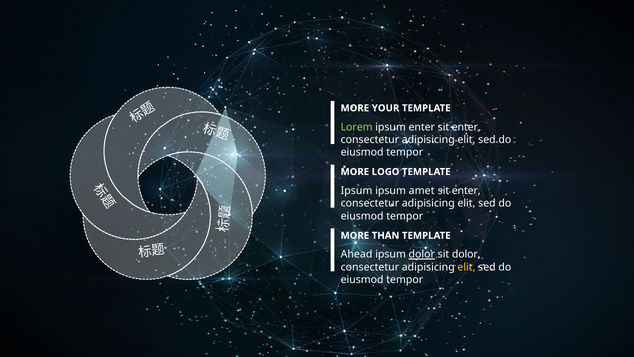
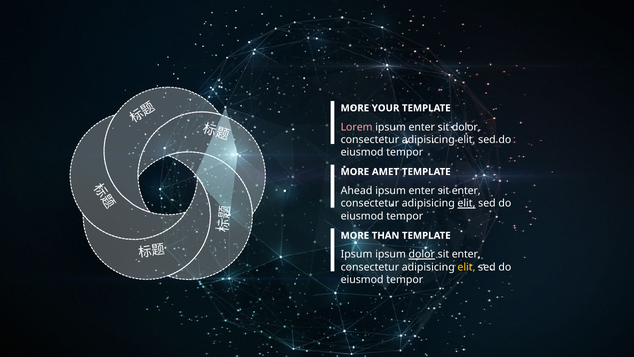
Lorem colour: light green -> pink
enter at (466, 127): enter -> dolor
LOGO: LOGO -> AMET
Ipsum at (357, 191): Ipsum -> Ahead
amet at (422, 191): amet -> enter
elit at (466, 203) underline: none -> present
Ahead at (357, 254): Ahead -> Ipsum
dolor at (466, 254): dolor -> enter
